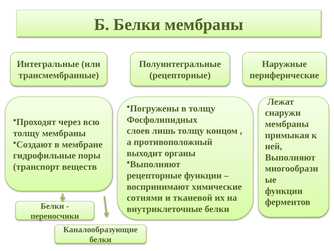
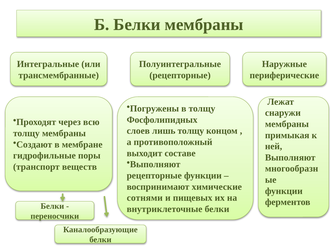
органы: органы -> составе
тканевой: тканевой -> пищевых
